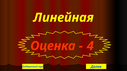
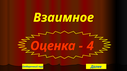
Линейная: Линейная -> Взаимное
